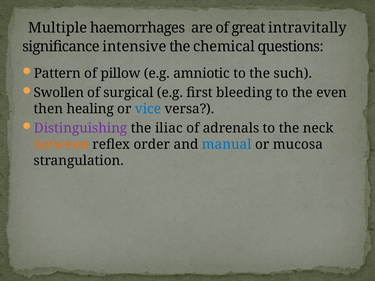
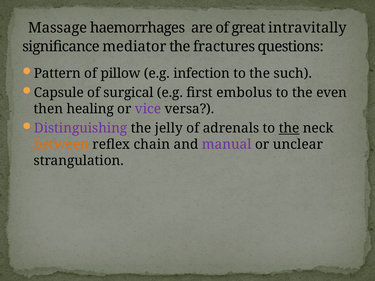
Multiple: Multiple -> Massage
intensive: intensive -> mediator
chemical: chemical -> fractures
amniotic: amniotic -> infection
Swollen: Swollen -> Capsule
bleeding: bleeding -> embolus
vice colour: blue -> purple
iliac: iliac -> jelly
the at (289, 128) underline: none -> present
order: order -> chain
manual colour: blue -> purple
mucosa: mucosa -> unclear
